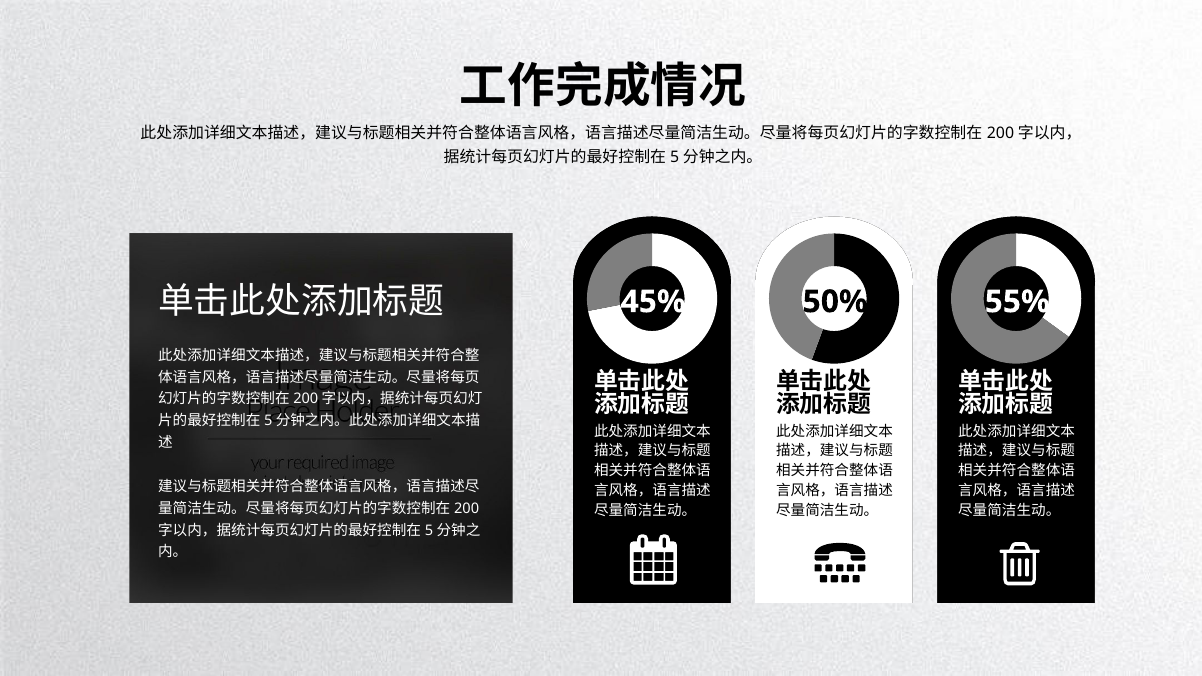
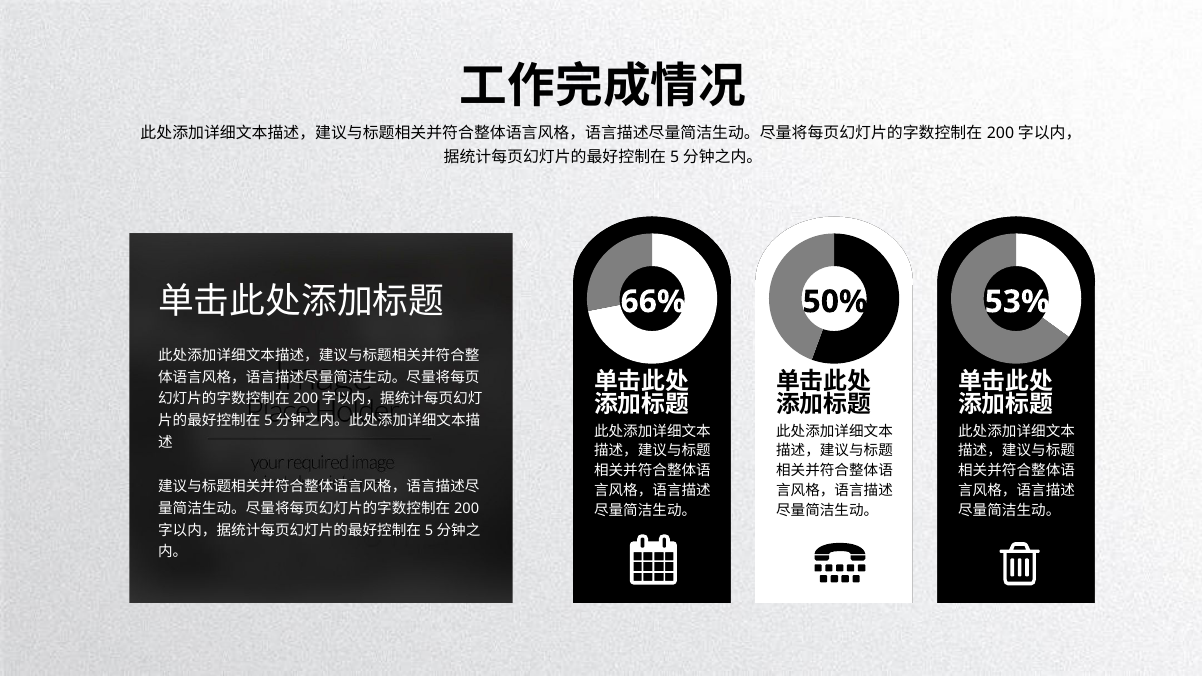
55%: 55% -> 53%
45%: 45% -> 66%
